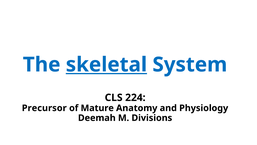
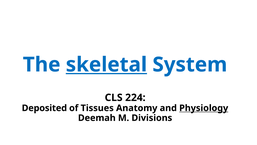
Precursor: Precursor -> Deposited
Mature: Mature -> Tissues
Physiology underline: none -> present
